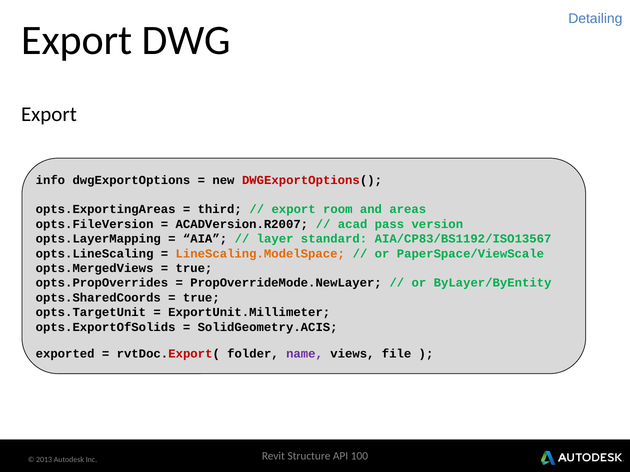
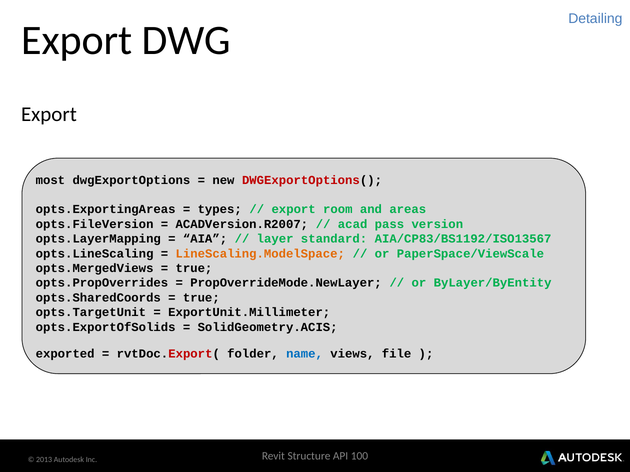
info: info -> most
third: third -> types
name colour: purple -> blue
